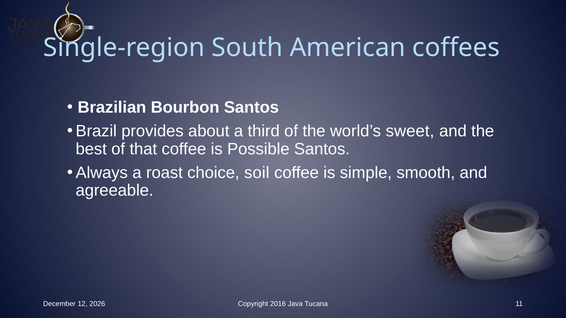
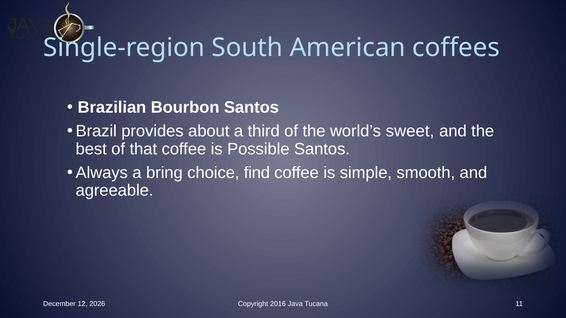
roast: roast -> bring
soil: soil -> find
